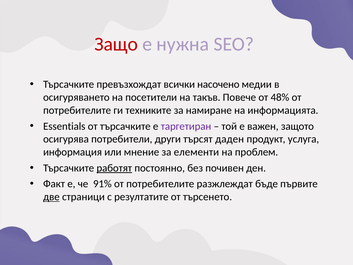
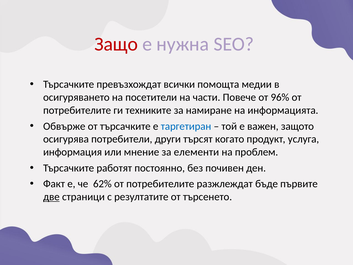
насочено: насочено -> помощта
такъв: такъв -> части
48%: 48% -> 96%
Essentials: Essentials -> Обвърже
таргетиран colour: purple -> blue
даден: даден -> когато
работят underline: present -> none
91%: 91% -> 62%
